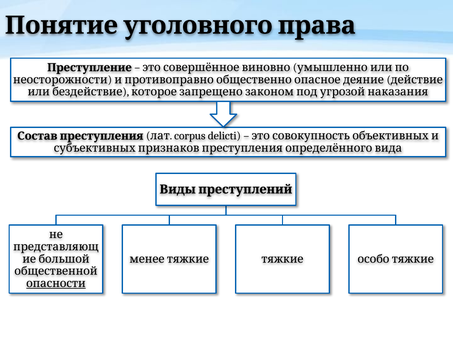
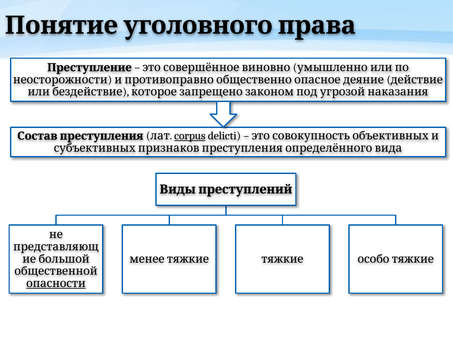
corpus underline: none -> present
